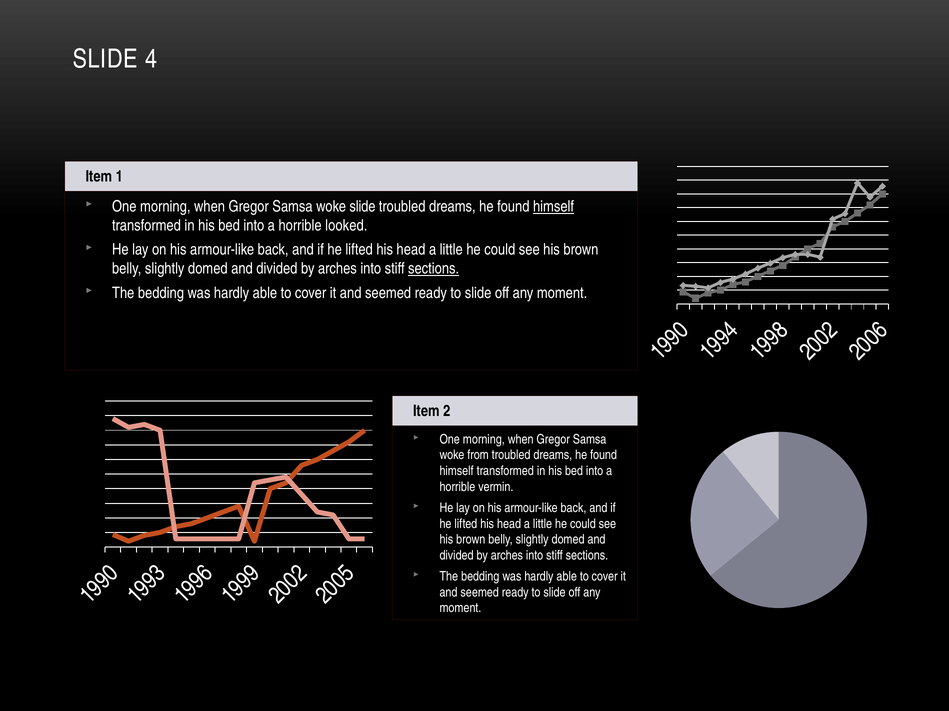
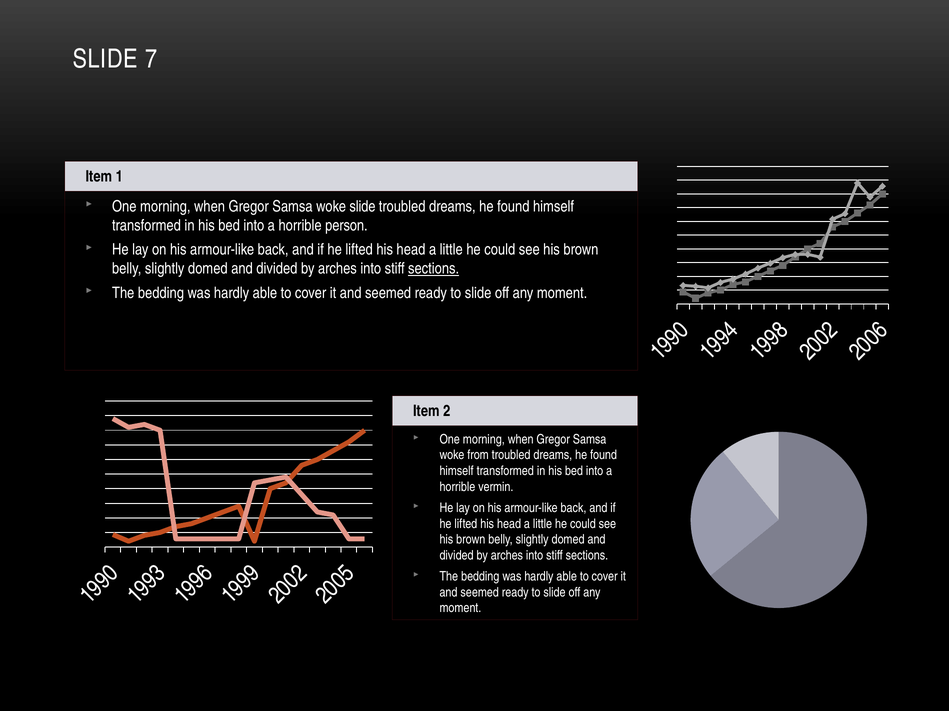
SLIDE 4: 4 -> 7
himself at (554, 207) underline: present -> none
looked: looked -> person
